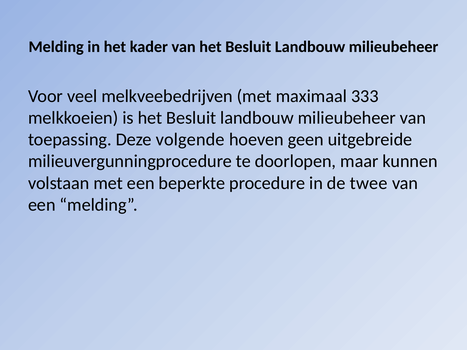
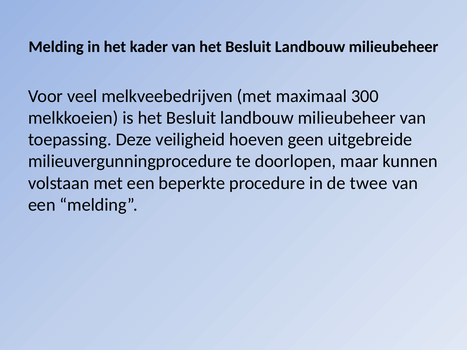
333: 333 -> 300
volgende: volgende -> veiligheid
